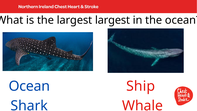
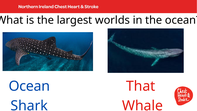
largest largest: largest -> worlds
Ship: Ship -> That
